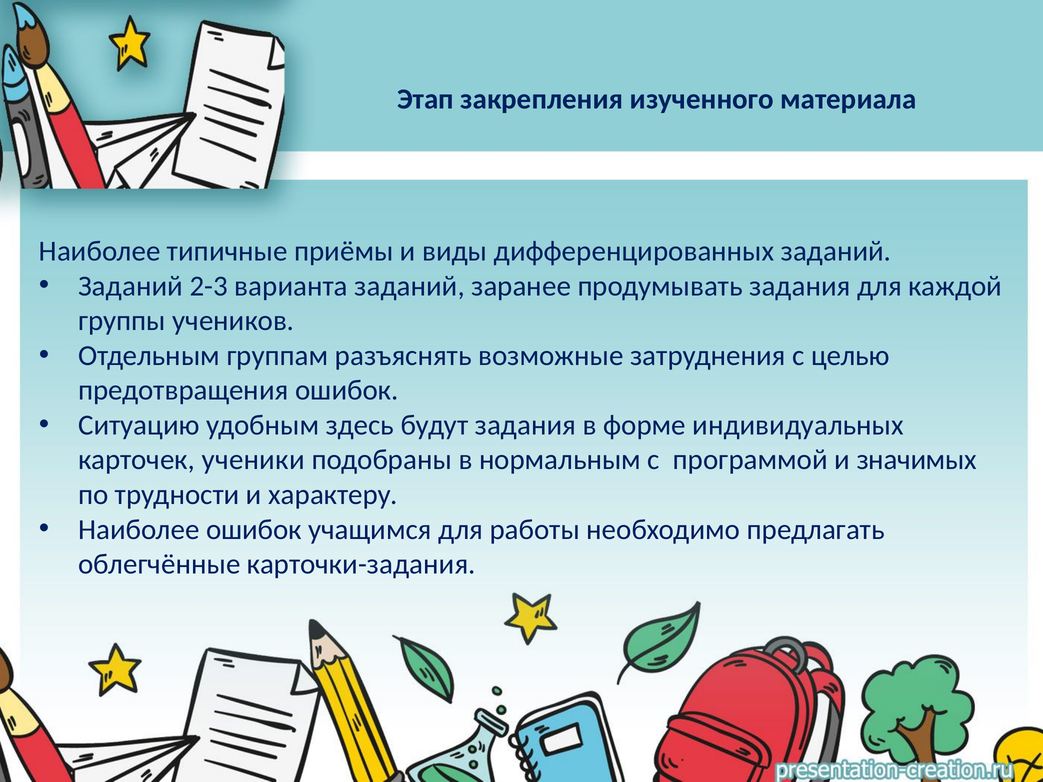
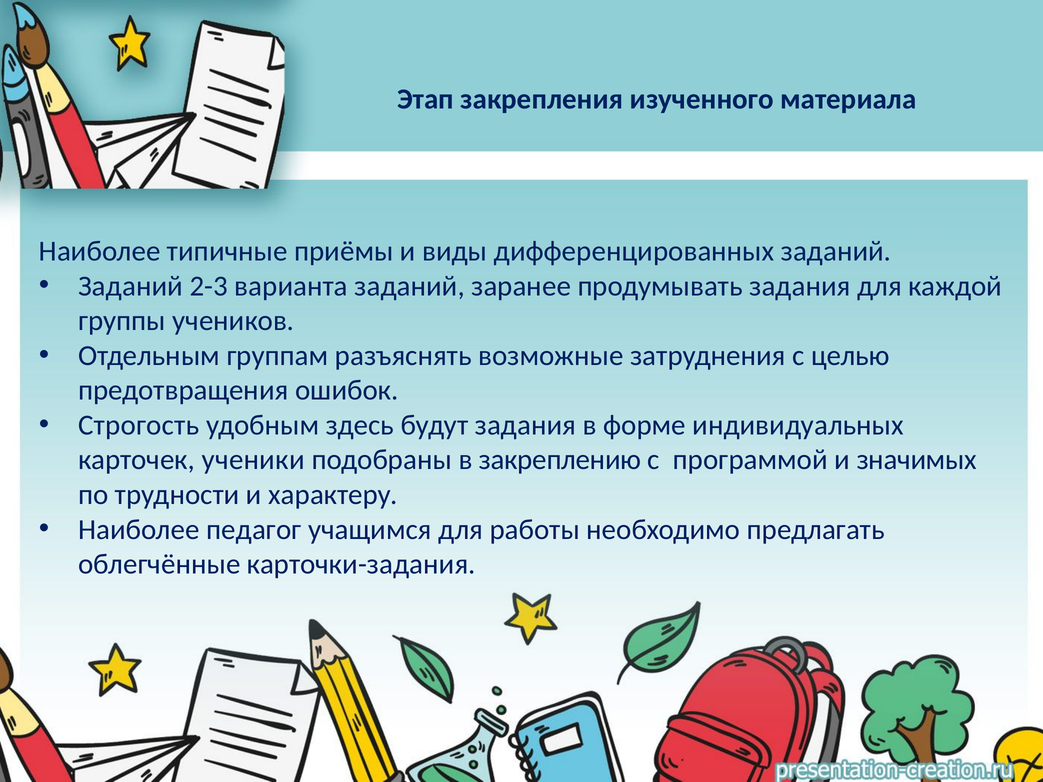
Ситуацию: Ситуацию -> Строгость
нормальным: нормальным -> закреплению
Наиболее ошибок: ошибок -> педагог
